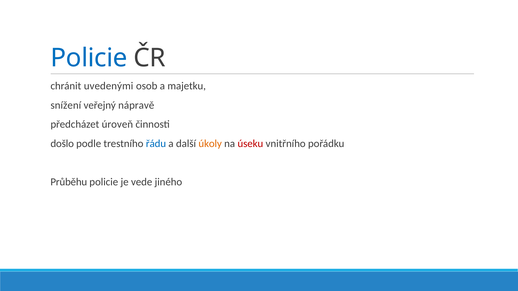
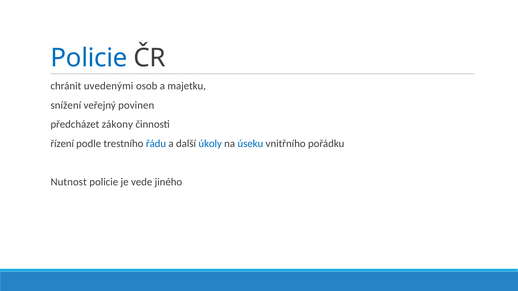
nápravě: nápravě -> povinen
úroveň: úroveň -> zákony
došlo: došlo -> řízení
úkoly colour: orange -> blue
úseku colour: red -> blue
Průběhu: Průběhu -> Nutnost
